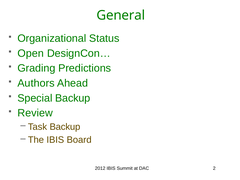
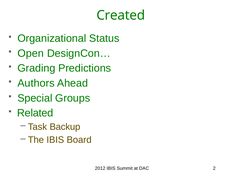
General: General -> Created
Special Backup: Backup -> Groups
Review: Review -> Related
